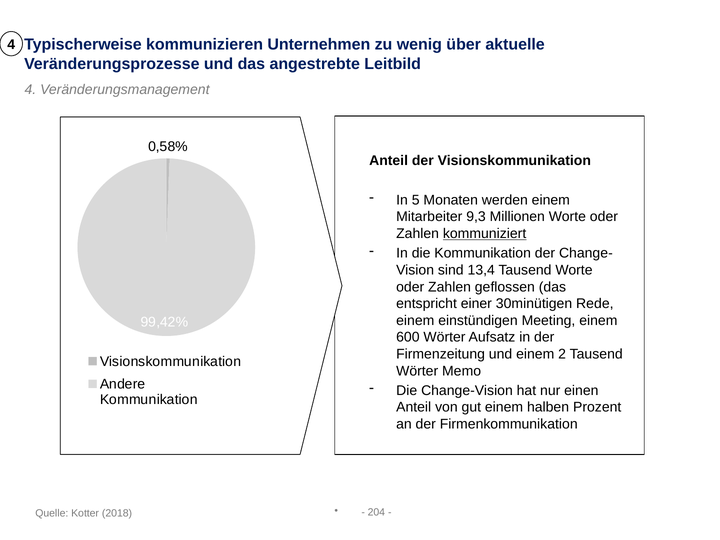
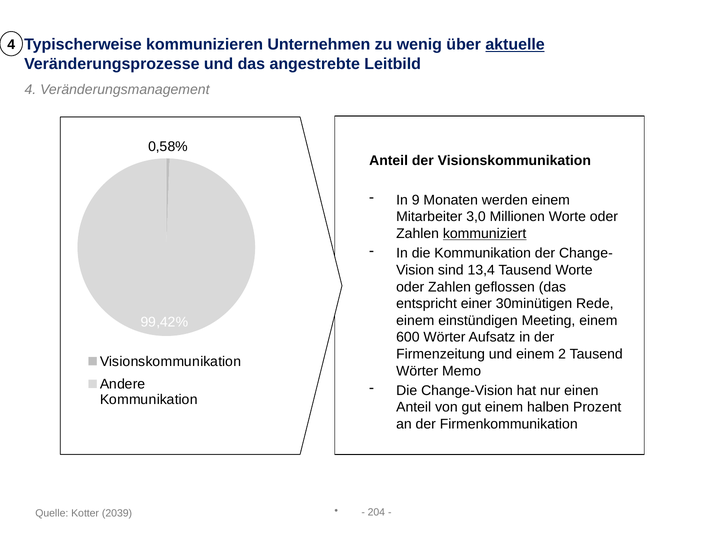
aktuelle underline: none -> present
5: 5 -> 9
9,3: 9,3 -> 3,0
2018: 2018 -> 2039
